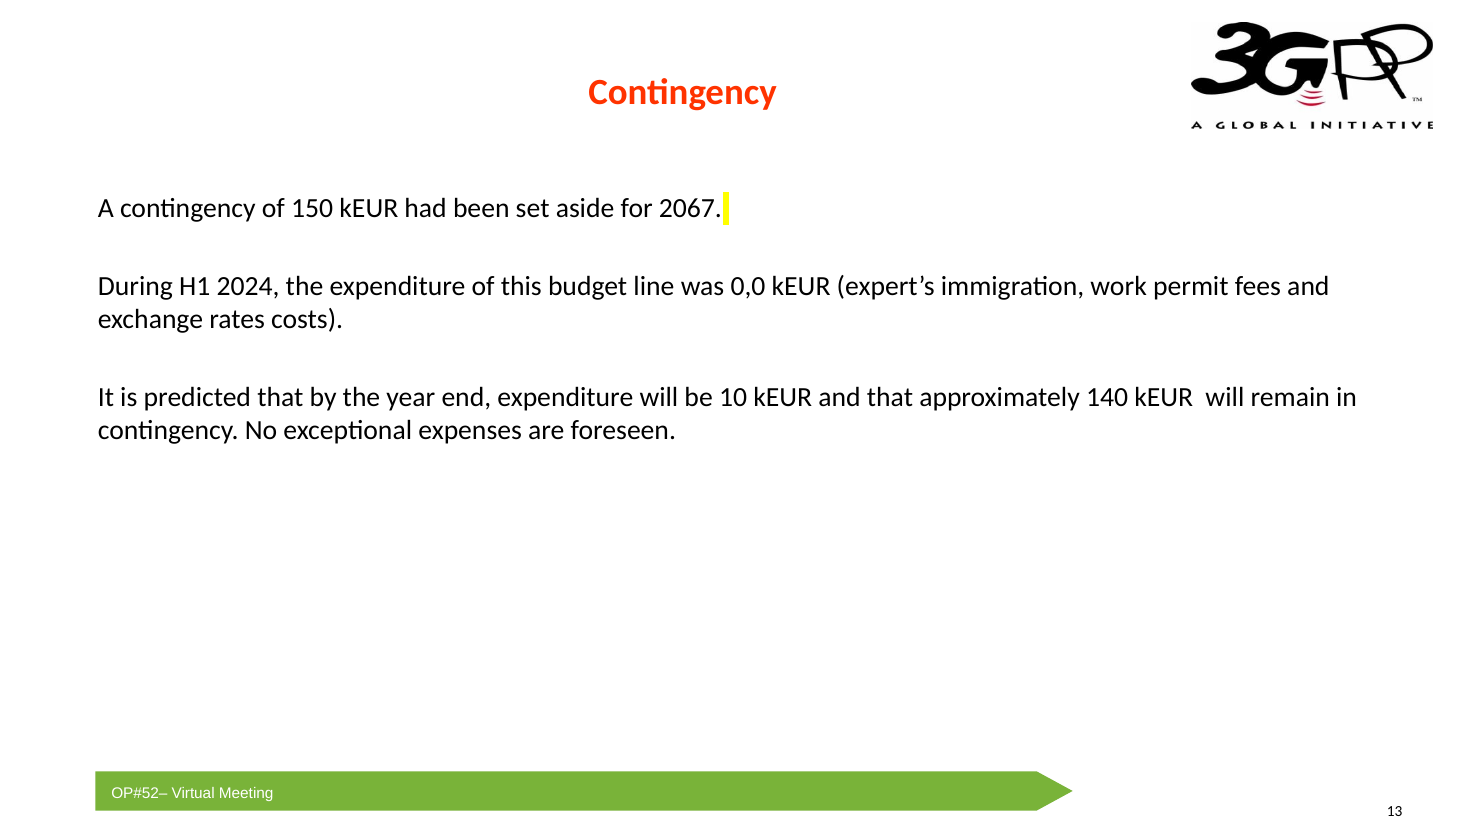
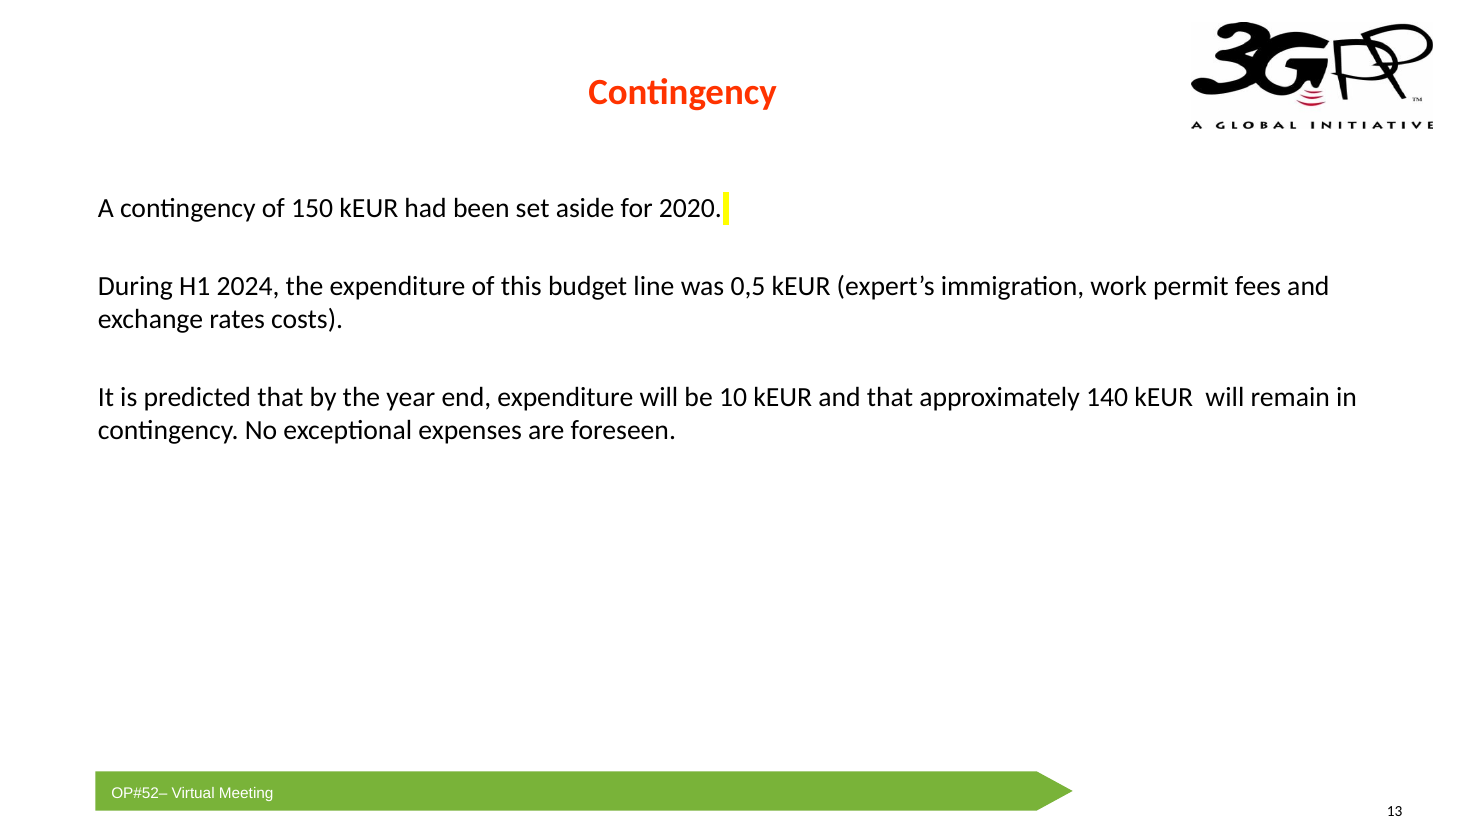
2067: 2067 -> 2020
0,0: 0,0 -> 0,5
